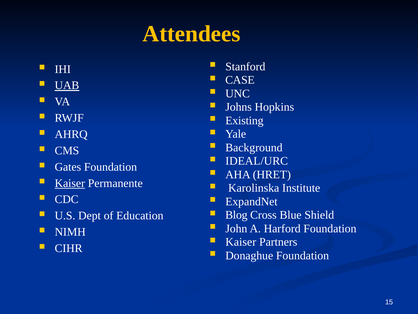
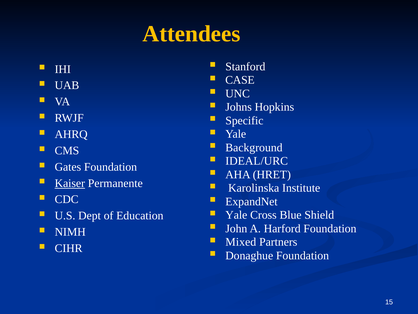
UAB underline: present -> none
Existing: Existing -> Specific
Blog at (236, 215): Blog -> Yale
Kaiser at (241, 242): Kaiser -> Mixed
